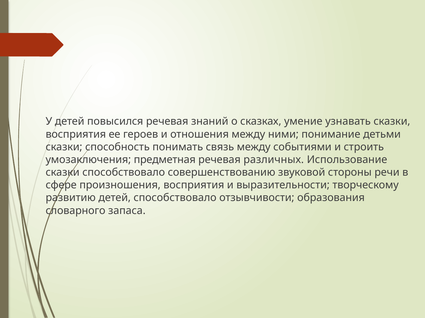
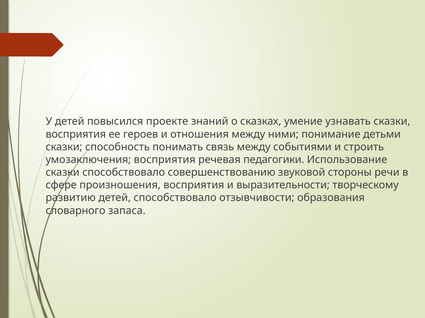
повысился речевая: речевая -> проекте
умозаключения предметная: предметная -> восприятия
различных: различных -> педагогики
